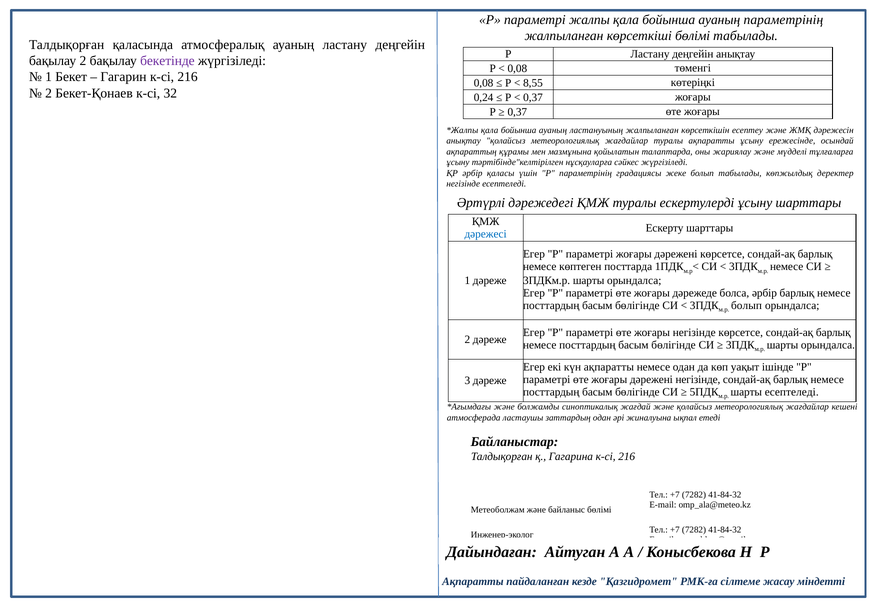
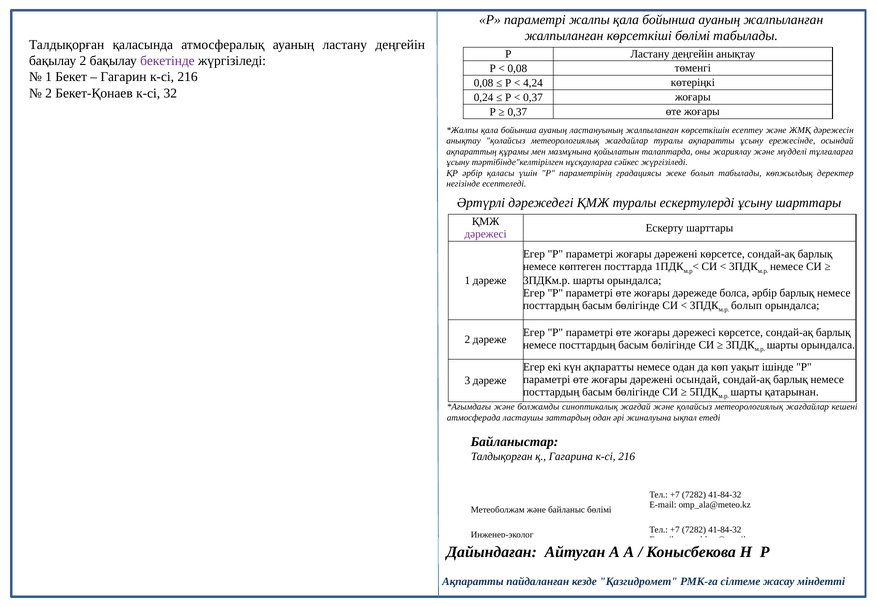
ауаның параметрінің: параметрінің -> жалпыланған
8,55: 8,55 -> 4,24
дәрежесі at (486, 234) colour: blue -> purple
жоғары негізінде: негізінде -> дәрежесі
дәрежені негізінде: негізінде -> осындай
шарты есептеледі: есептеледі -> қатарынан
